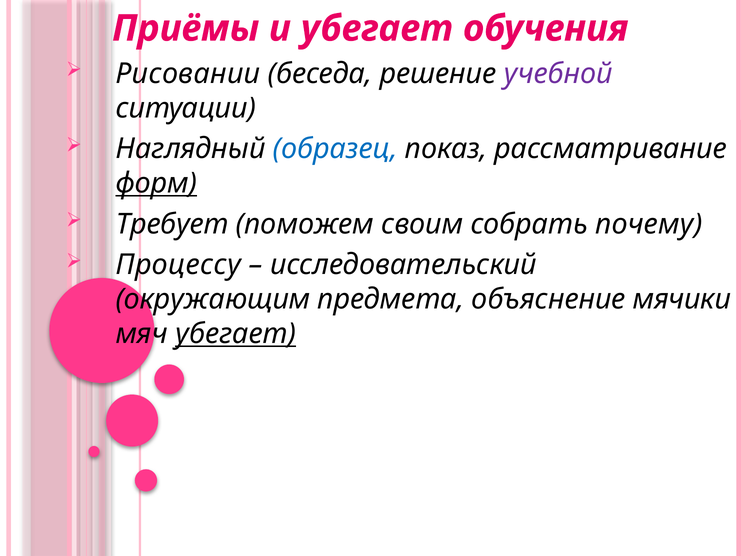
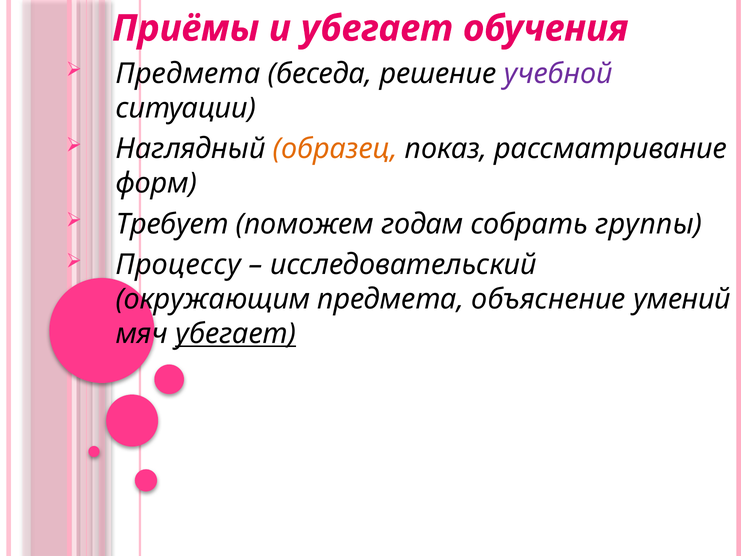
Рисовании at (188, 74): Рисовании -> Предмета
образец colour: blue -> orange
форм underline: present -> none
своим: своим -> годам
почему: почему -> группы
мячики: мячики -> умений
